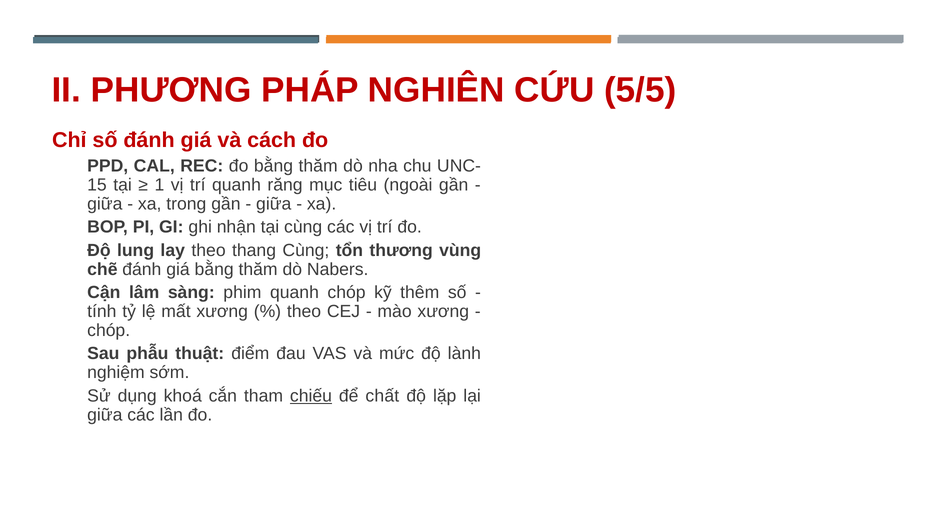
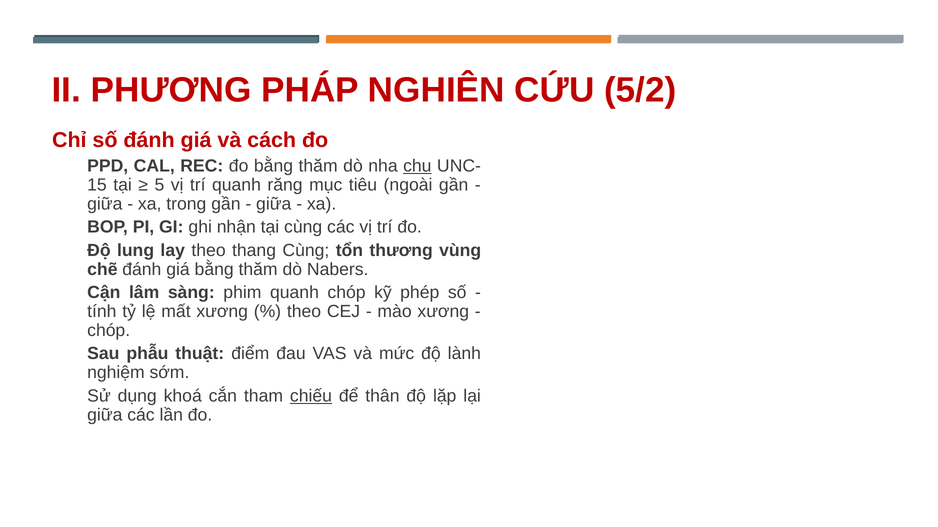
5/5: 5/5 -> 5/2
chu underline: none -> present
1: 1 -> 5
thêm: thêm -> phép
chất: chất -> thân
